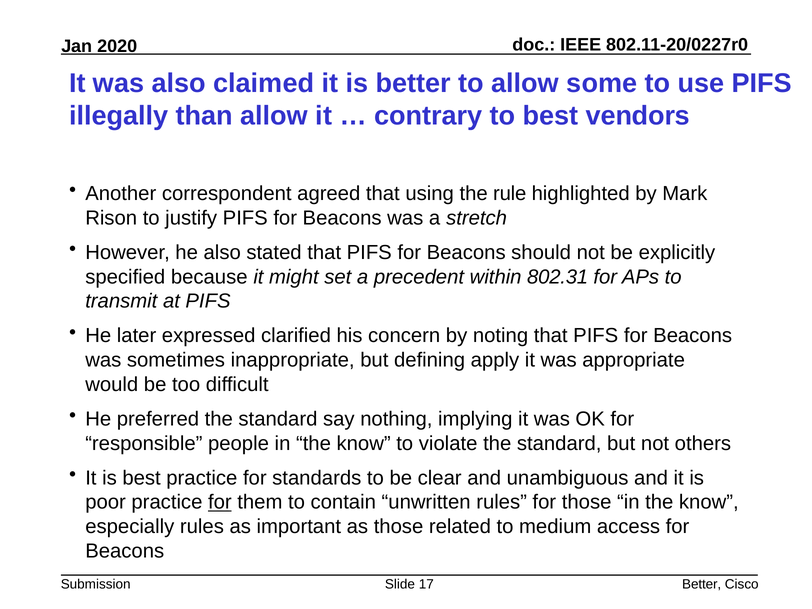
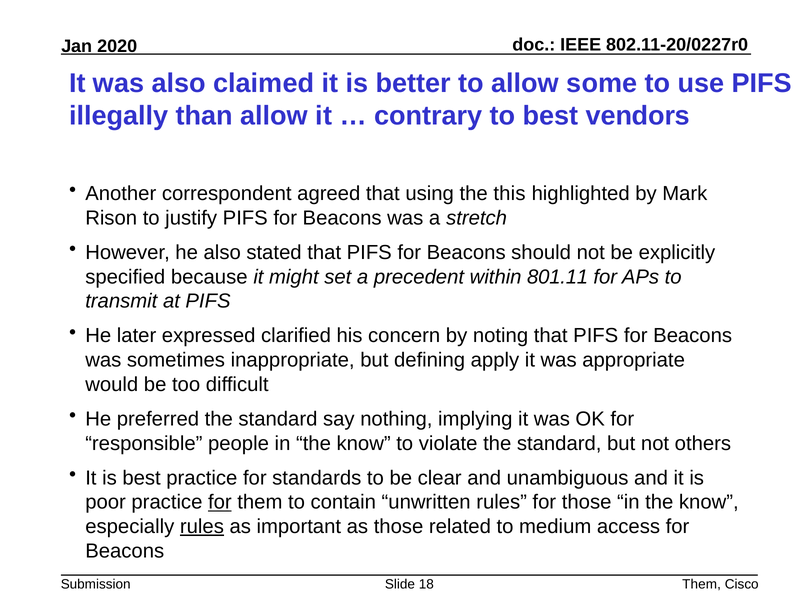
rule: rule -> this
802.31: 802.31 -> 801.11
rules at (202, 527) underline: none -> present
17: 17 -> 18
Better at (702, 584): Better -> Them
